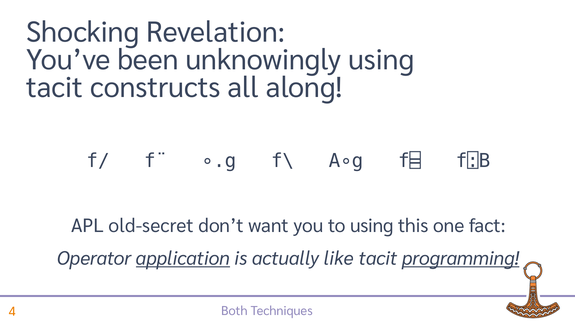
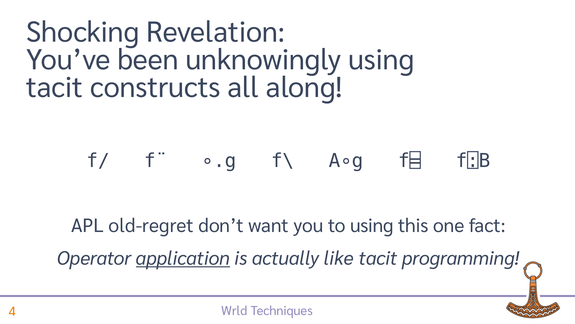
old-secret: old-secret -> old-regret
programming underline: present -> none
Both: Both -> Wrld
